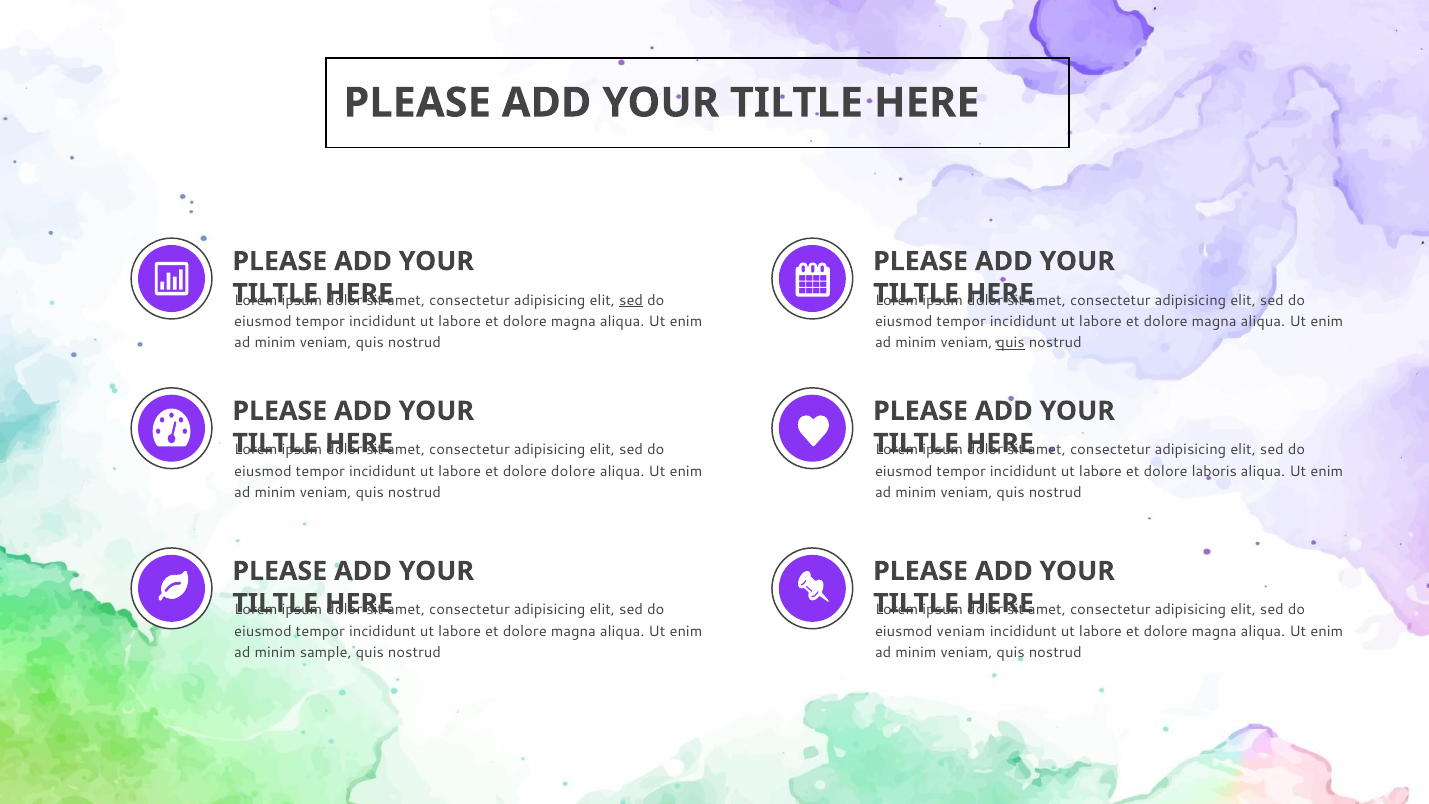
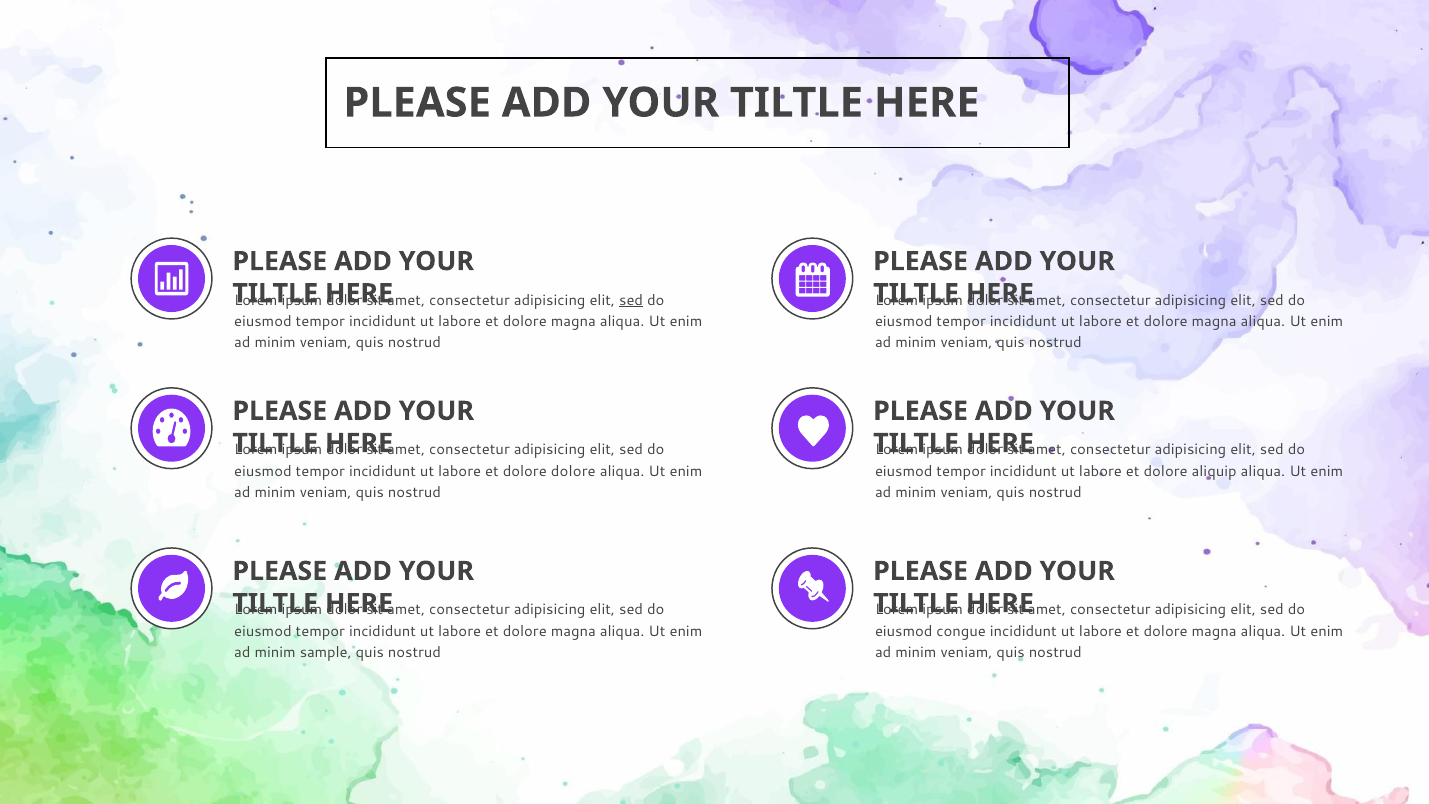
quis at (1011, 343) underline: present -> none
laboris: laboris -> aliquip
eiusmod veniam: veniam -> congue
